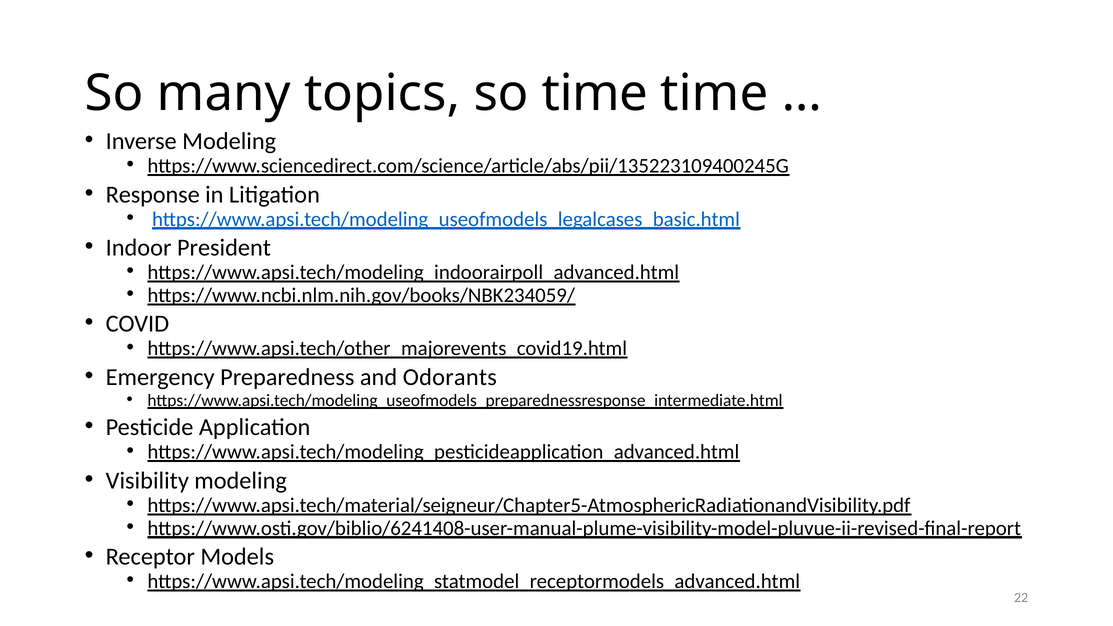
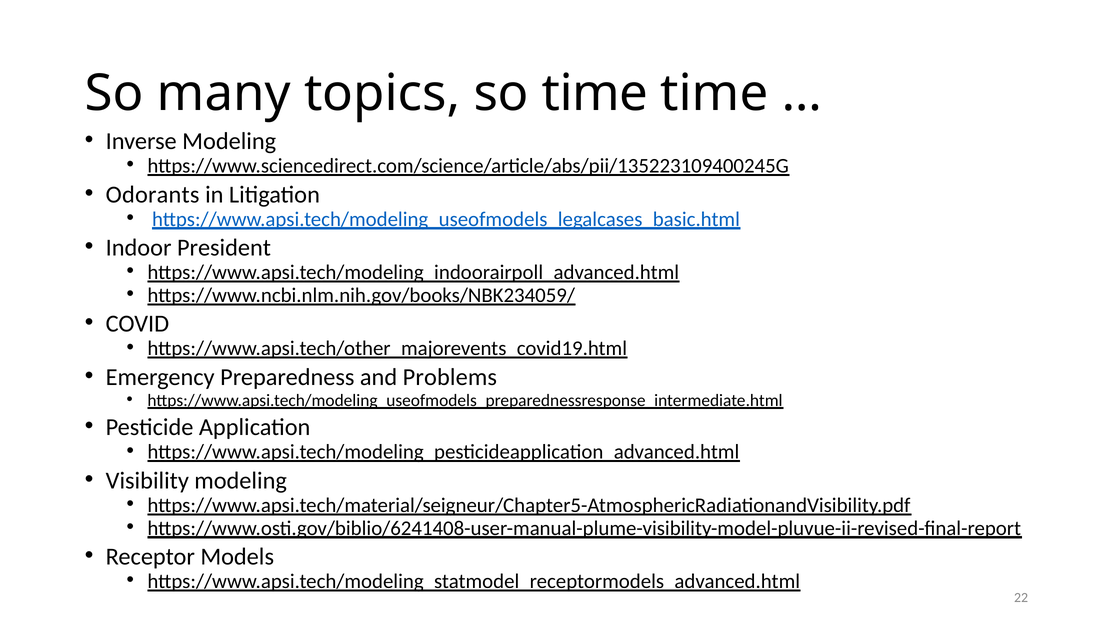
Response: Response -> Odorants
Odorants: Odorants -> Problems
